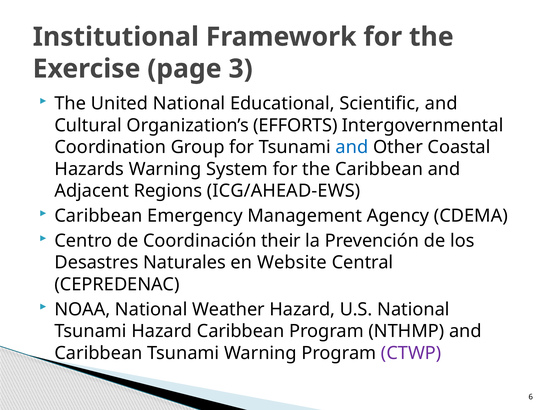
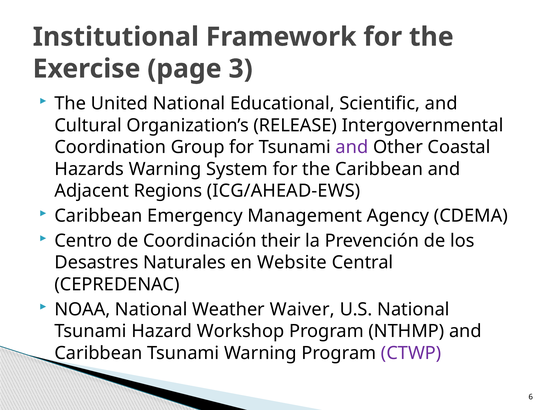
EFFORTS: EFFORTS -> RELEASE
and at (352, 147) colour: blue -> purple
Weather Hazard: Hazard -> Waiver
Hazard Caribbean: Caribbean -> Workshop
